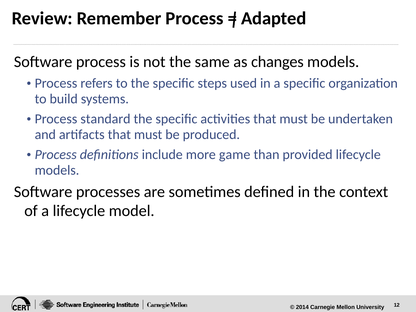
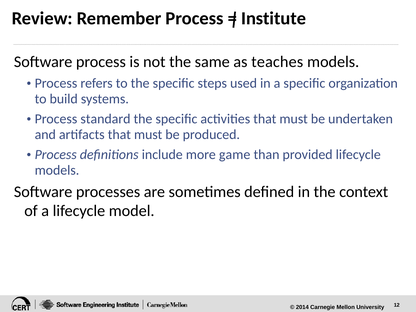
Adapted: Adapted -> Institute
changes: changes -> teaches
